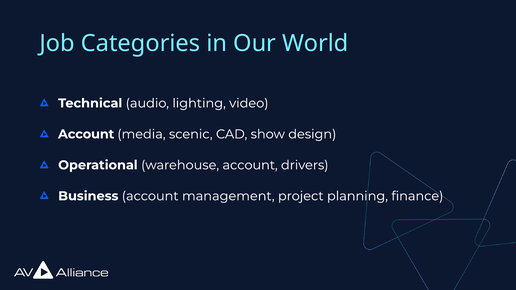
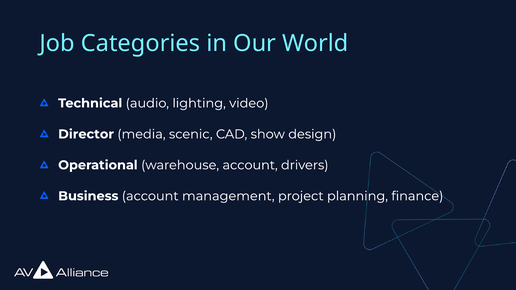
Account at (86, 134): Account -> Director
